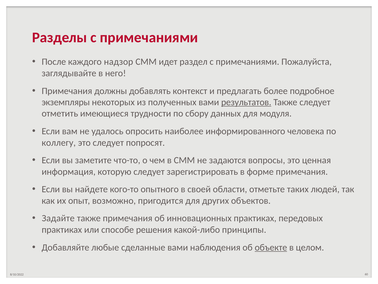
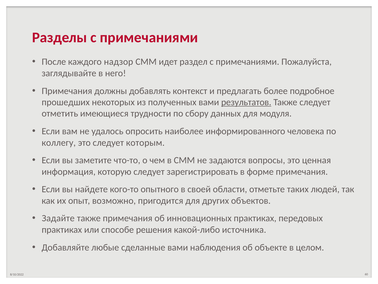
экземпляры: экземпляры -> прошедших
попросят: попросят -> которым
принципы: принципы -> источника
объекте underline: present -> none
